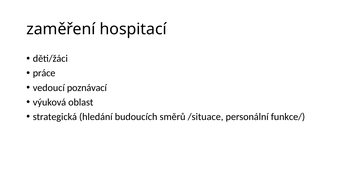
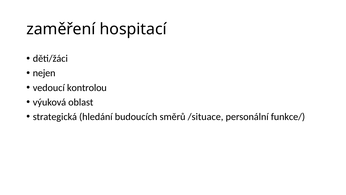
práce: práce -> nejen
poznávací: poznávací -> kontrolou
